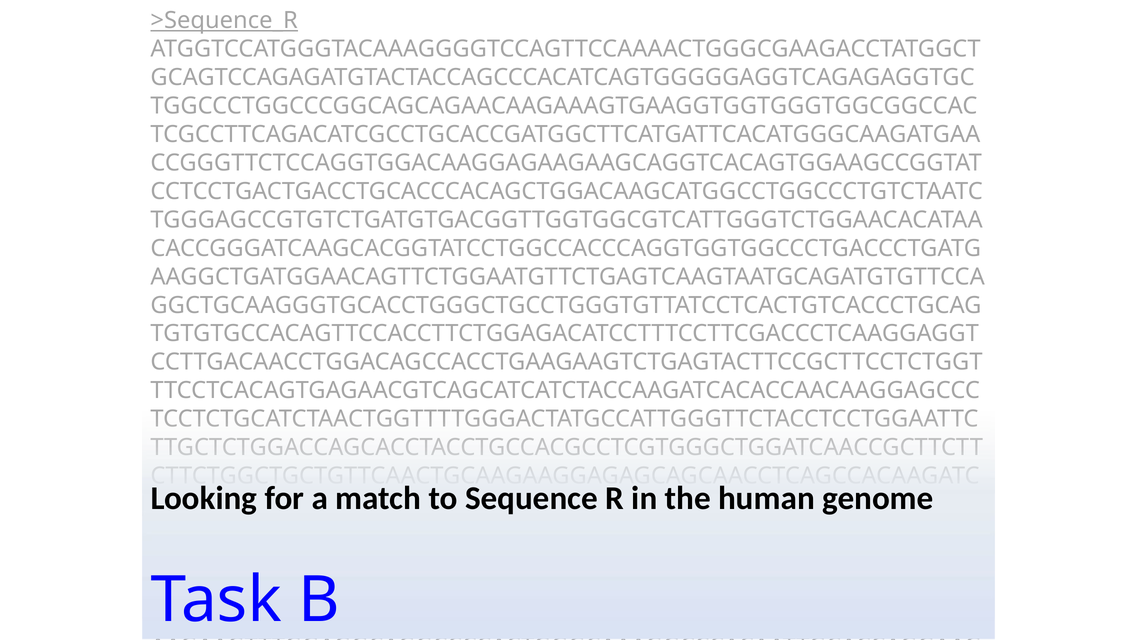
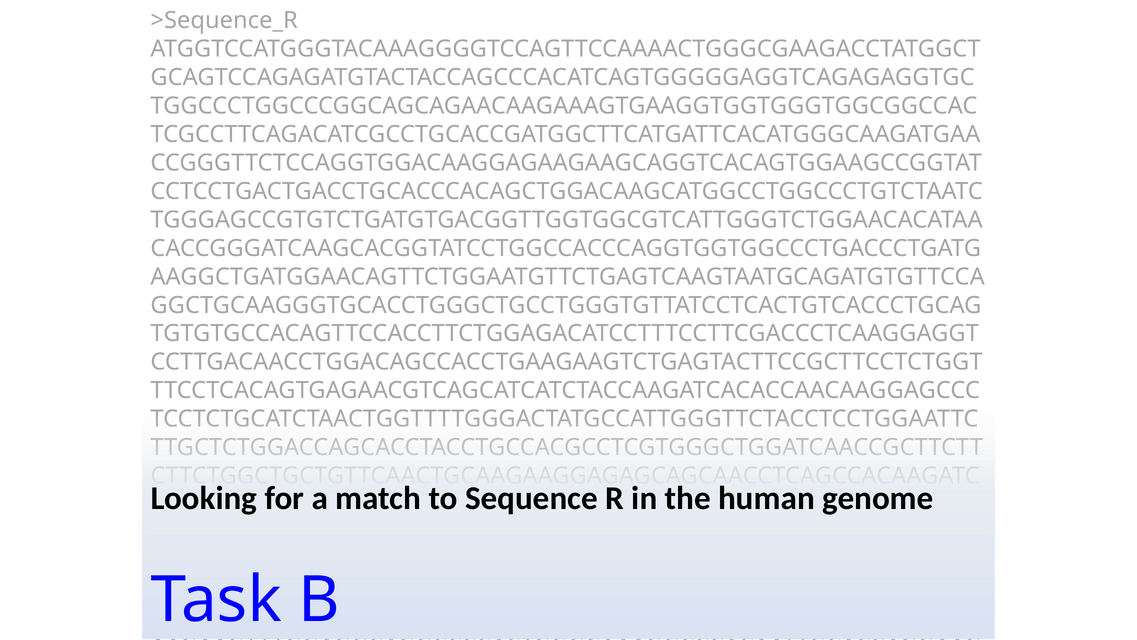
>Sequence_R underline: present -> none
